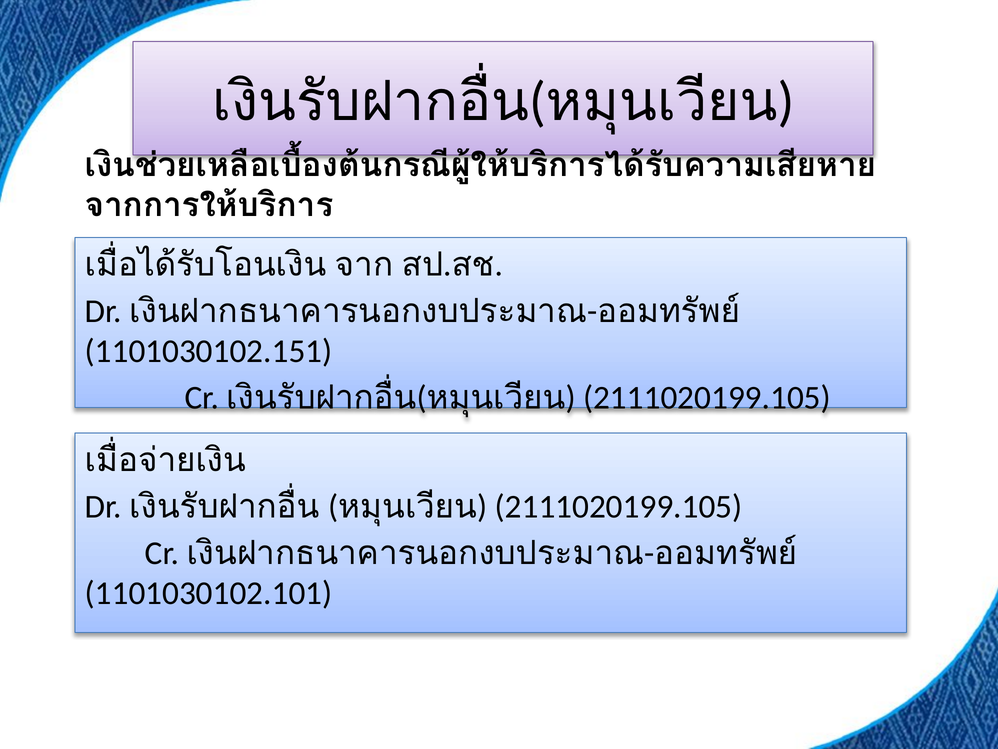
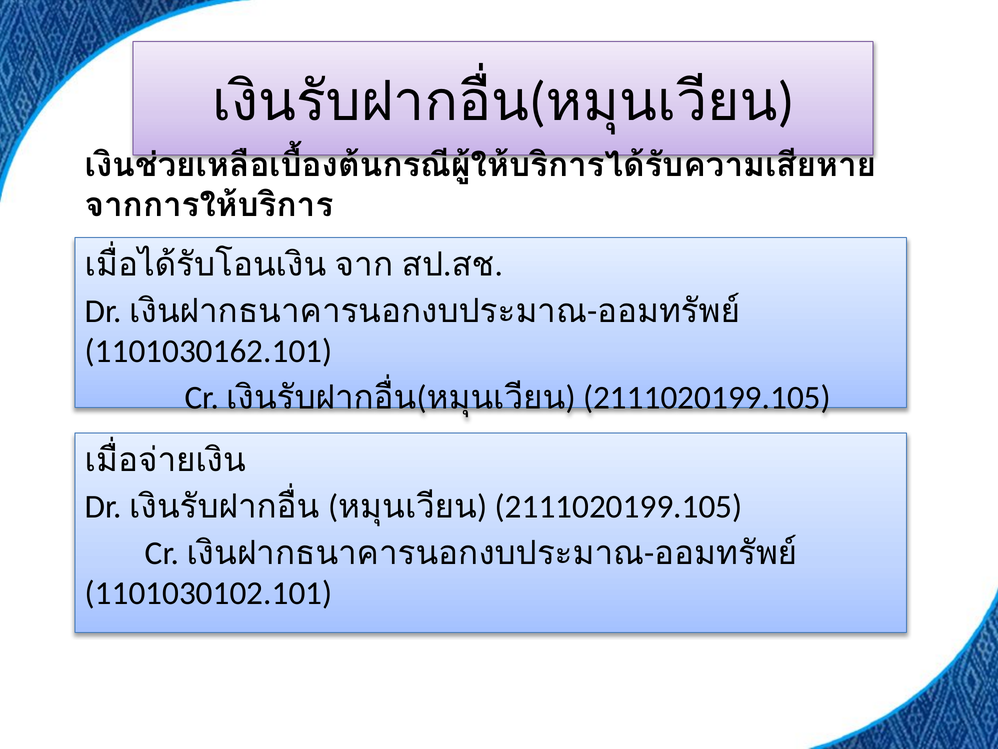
1101030102.151: 1101030102.151 -> 1101030162.101
